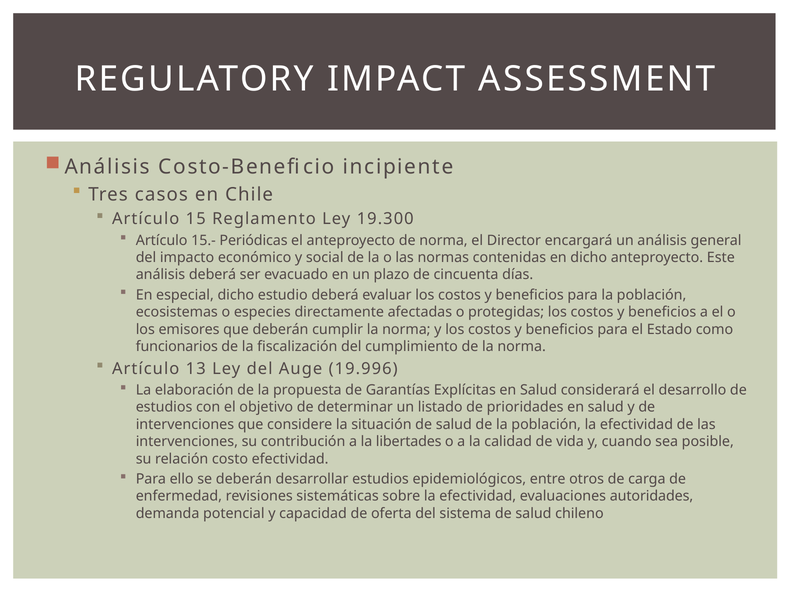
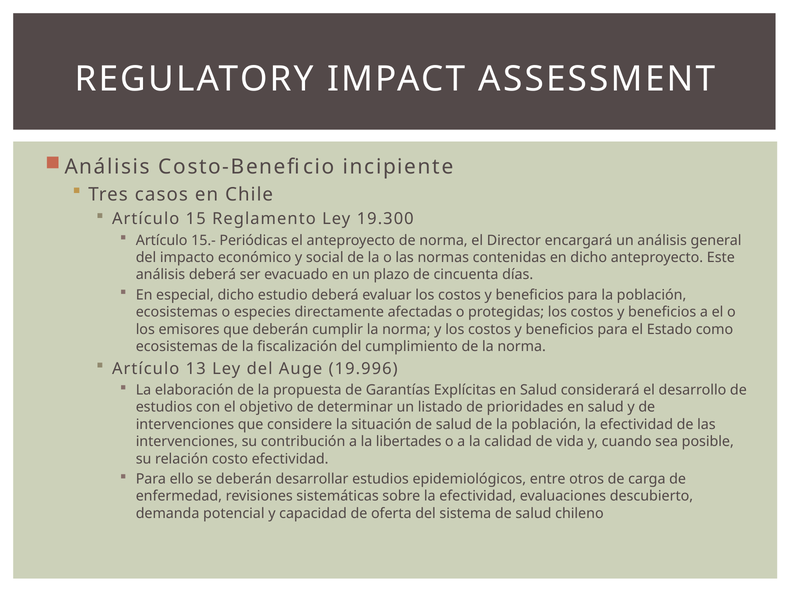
funcionarios at (177, 346): funcionarios -> ecosistemas
autoridades: autoridades -> descubierto
